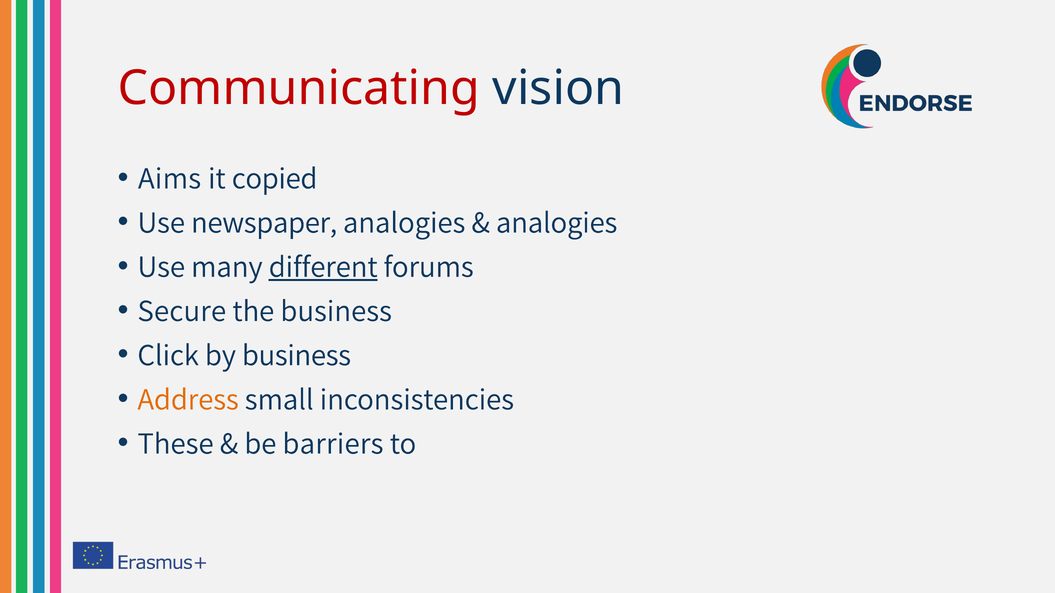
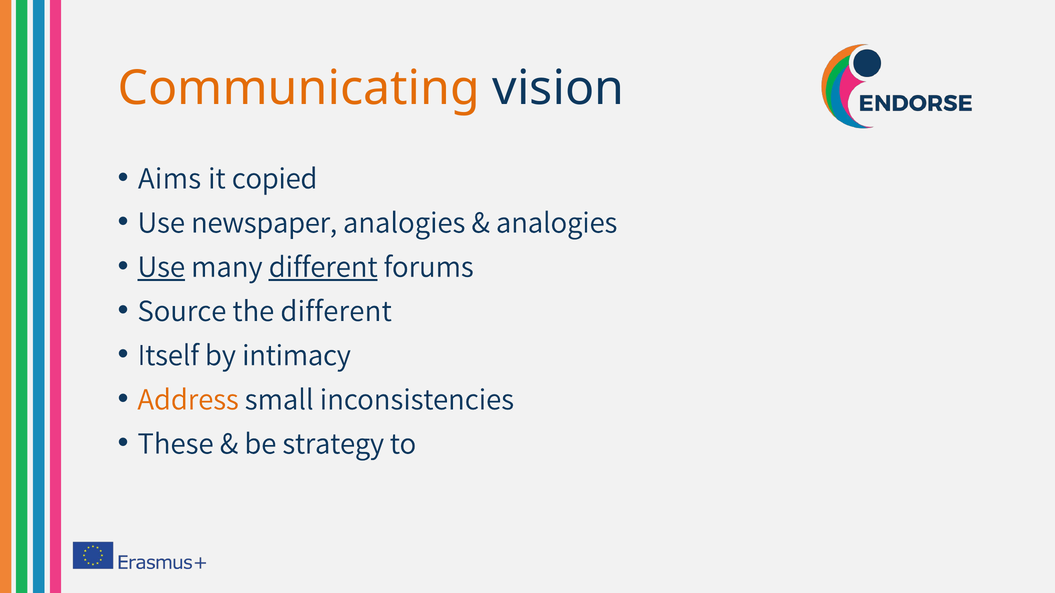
Communicating colour: red -> orange
Use at (161, 267) underline: none -> present
Secure: Secure -> Source
the business: business -> different
Click: Click -> Itself
by business: business -> intimacy
barriers: barriers -> strategy
